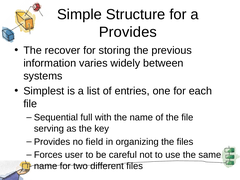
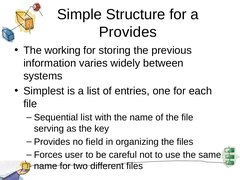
recover: recover -> working
Sequential full: full -> list
